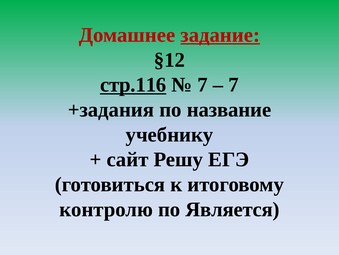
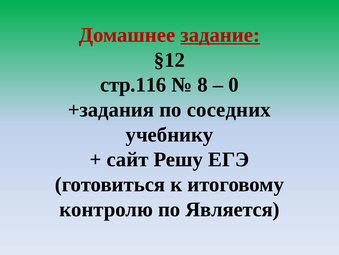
стр.116 underline: present -> none
7 at (203, 85): 7 -> 8
7 at (234, 85): 7 -> 0
название: название -> соседних
